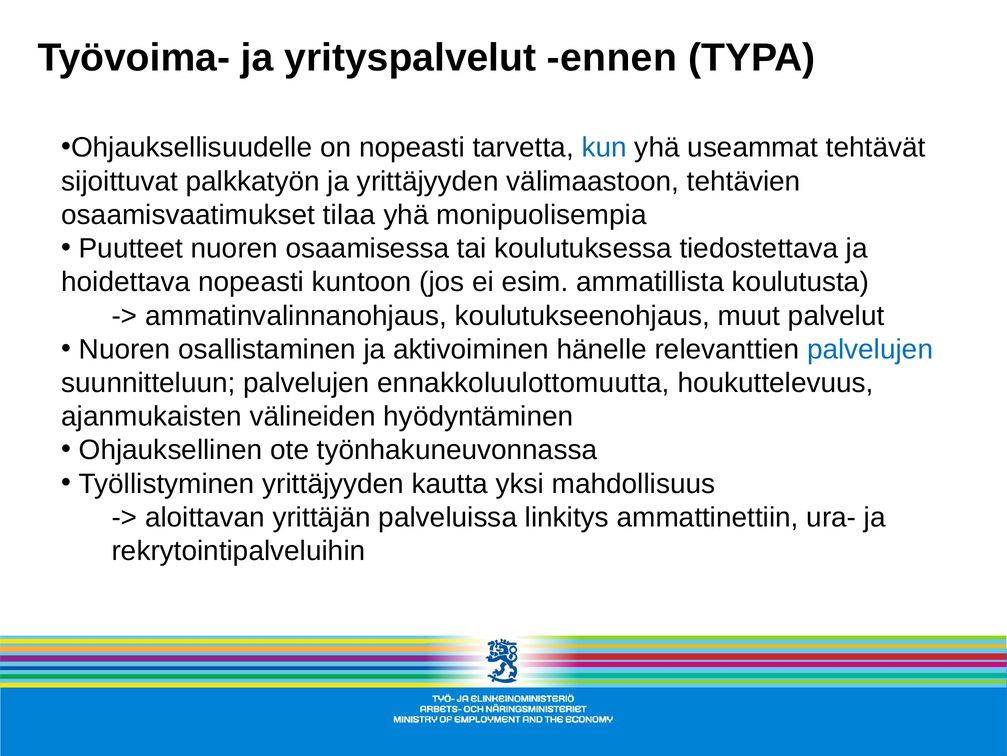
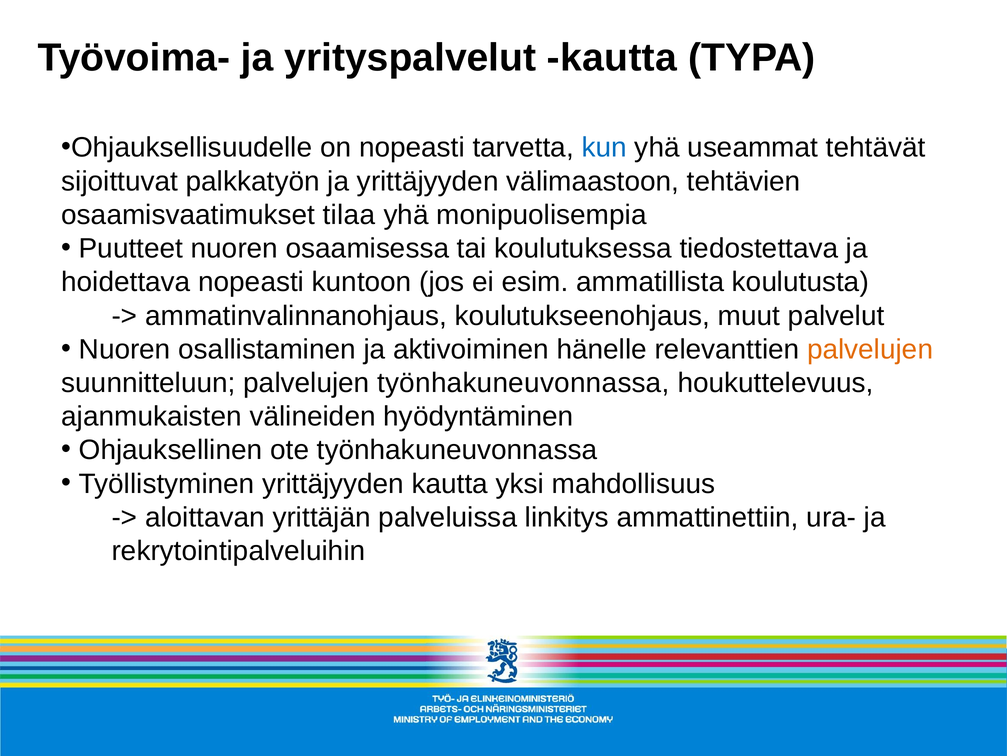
yrityspalvelut ennen: ennen -> kautta
palvelujen at (870, 349) colour: blue -> orange
palvelujen ennakkoluulottomuutta: ennakkoluulottomuutta -> työnhakuneuvonnassa
